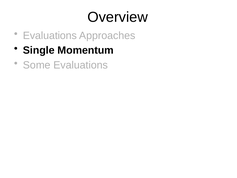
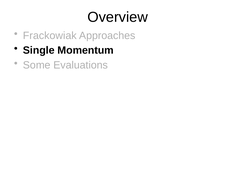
Evaluations at (50, 36): Evaluations -> Frackowiak
